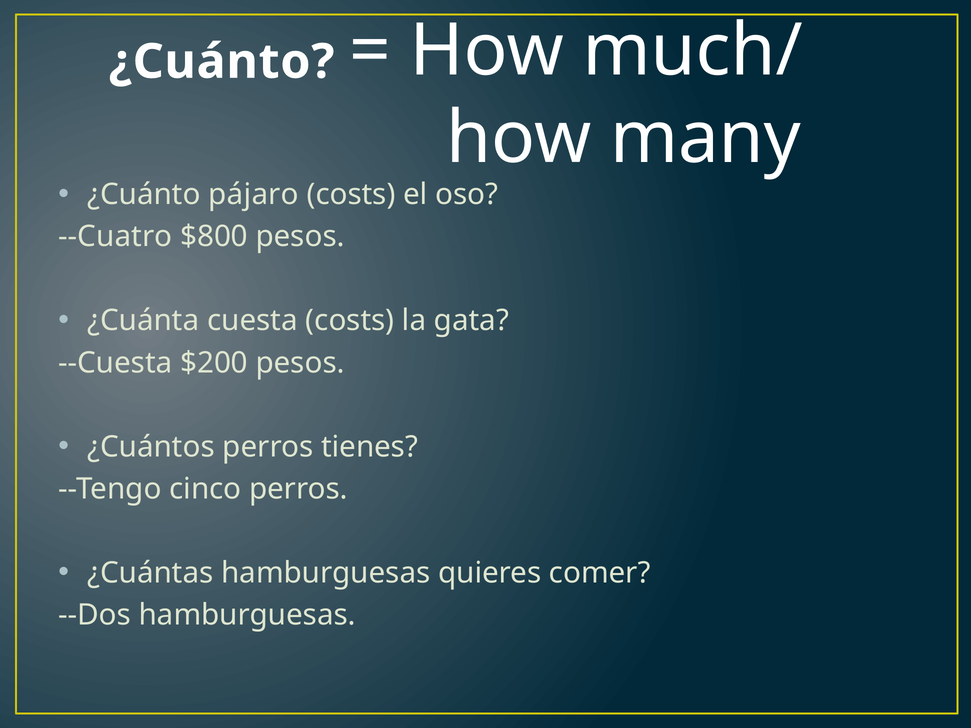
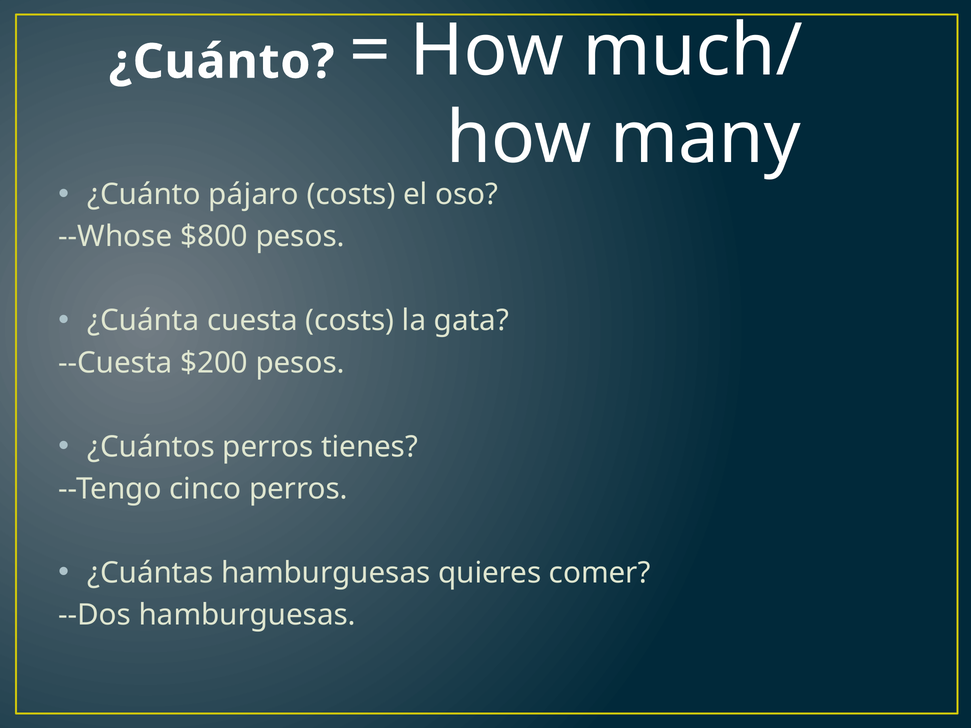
--Cuatro: --Cuatro -> --Whose
